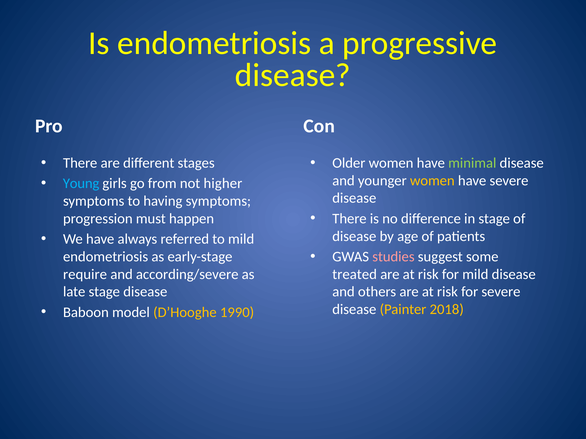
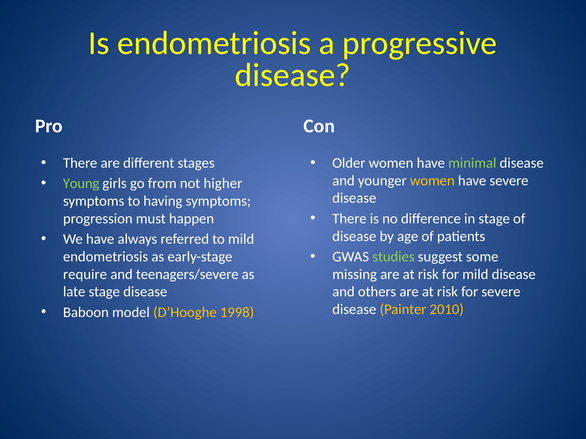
Young colour: light blue -> light green
studies colour: pink -> light green
according/severe: according/severe -> teenagers/severe
treated: treated -> missing
2018: 2018 -> 2010
1990: 1990 -> 1998
